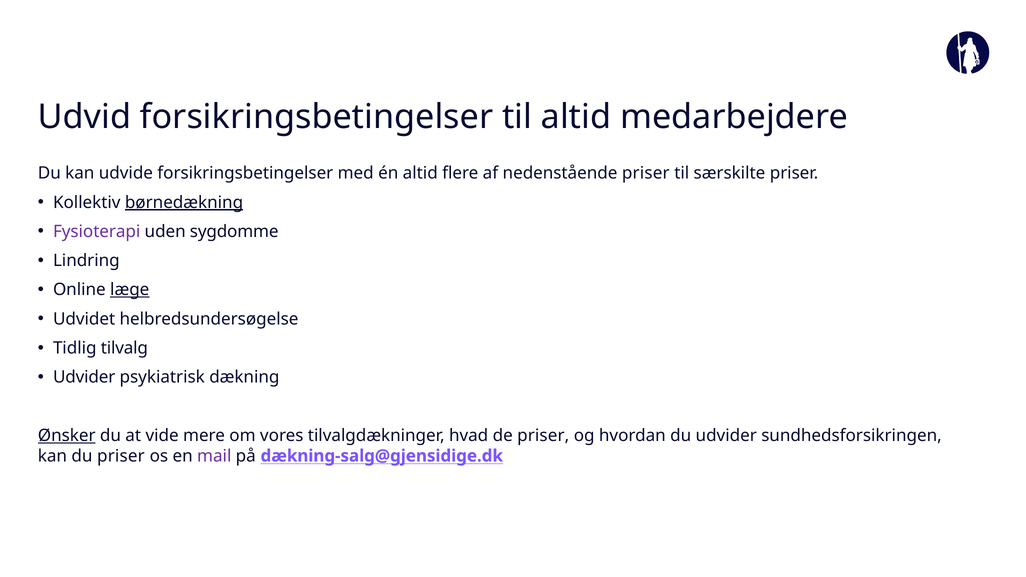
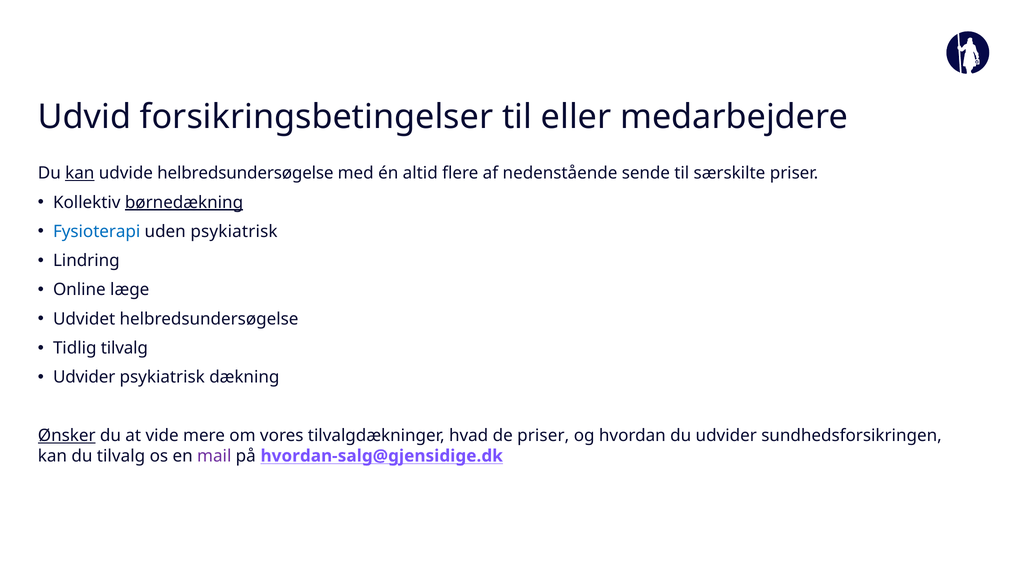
til altid: altid -> eller
kan at (80, 173) underline: none -> present
udvide forsikringsbetingelser: forsikringsbetingelser -> helbredsundersøgelse
nedenstående priser: priser -> sende
Fysioterapi colour: purple -> blue
uden sygdomme: sygdomme -> psykiatrisk
læge underline: present -> none
du priser: priser -> tilvalg
dækning-salg@gjensidige.dk: dækning-salg@gjensidige.dk -> hvordan-salg@gjensidige.dk
